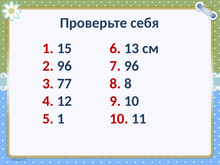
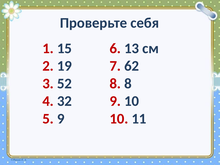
2 96: 96 -> 19
7 96: 96 -> 62
77: 77 -> 52
12: 12 -> 32
5 1: 1 -> 9
